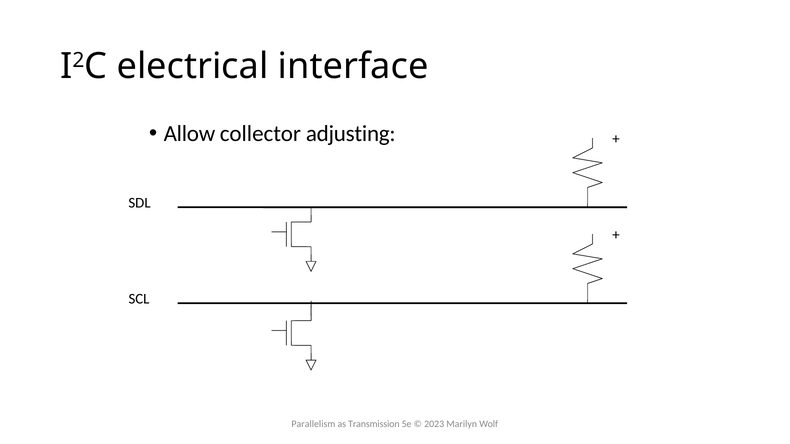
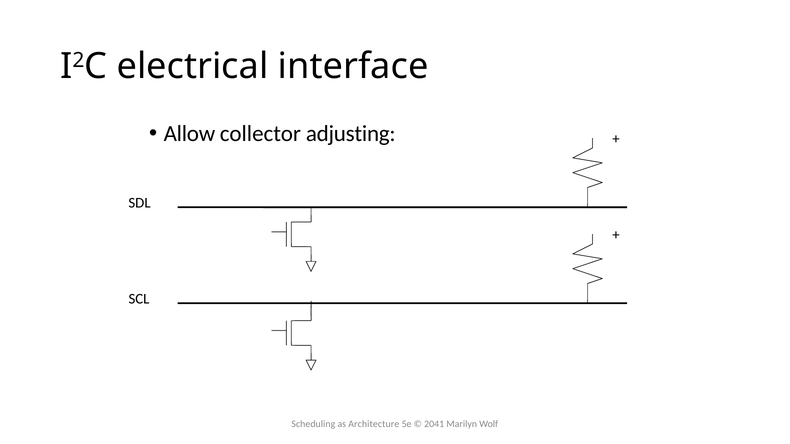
Parallelism: Parallelism -> Scheduling
Transmission: Transmission -> Architecture
2023: 2023 -> 2041
